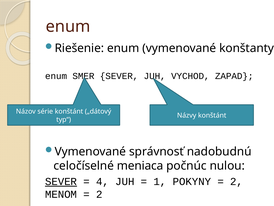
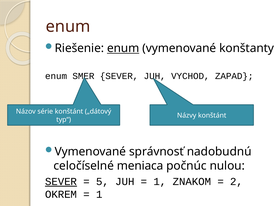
enum at (123, 48) underline: none -> present
4: 4 -> 5
POKYNY: POKYNY -> ZNAKOM
MENOM: MENOM -> OKREM
2 at (99, 194): 2 -> 1
